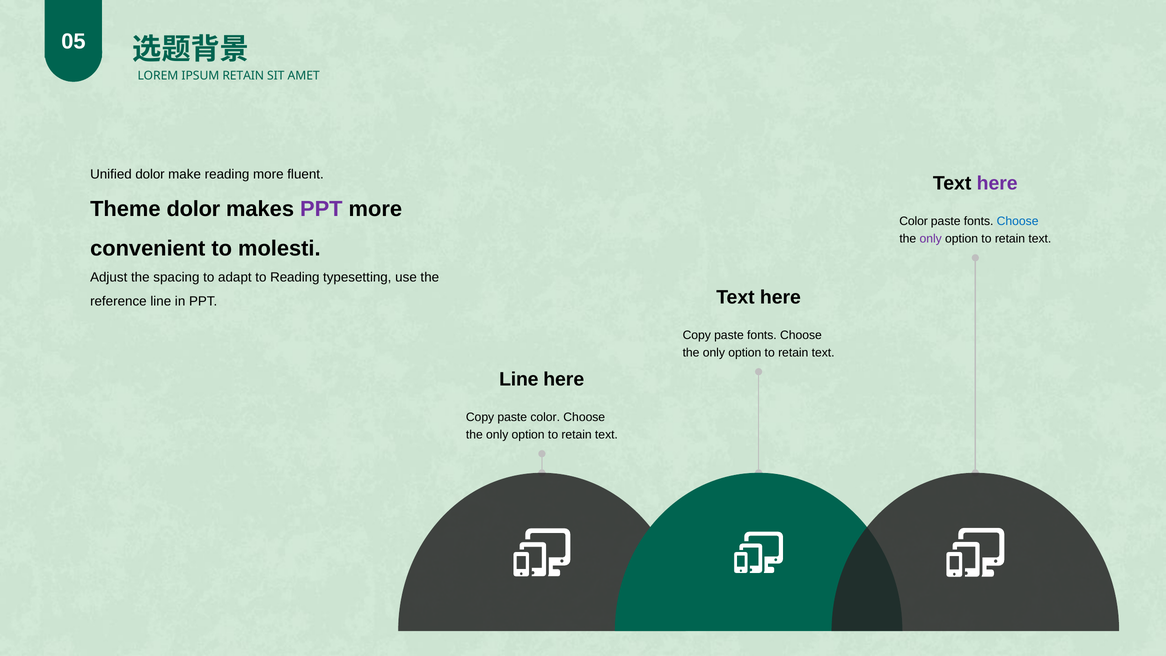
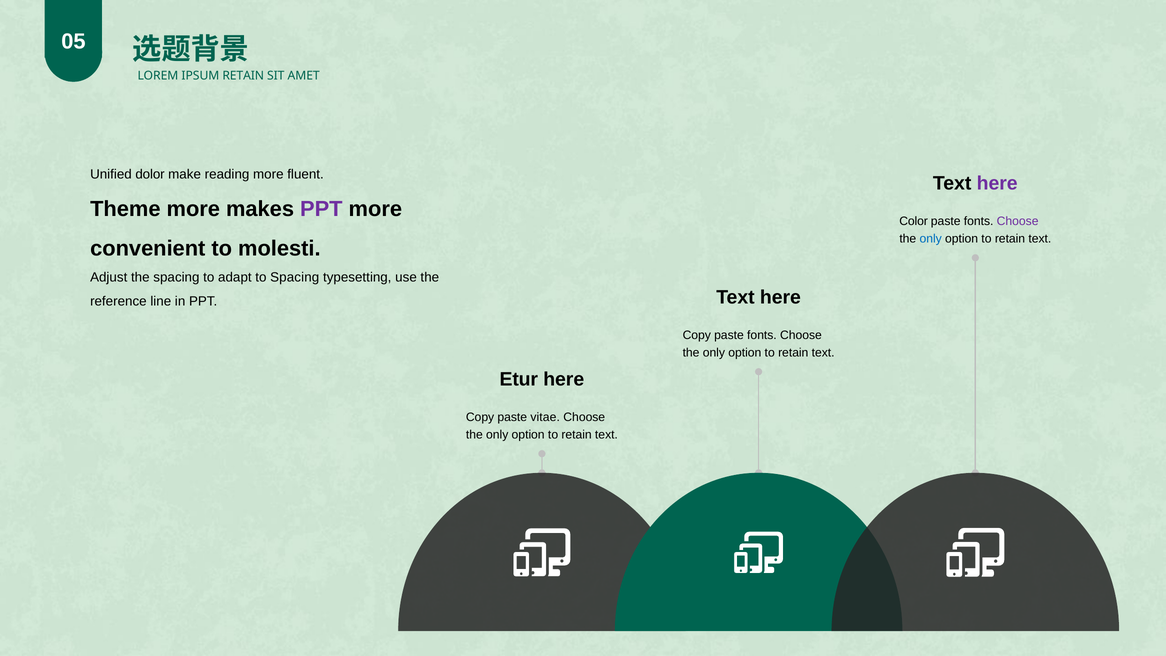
Theme dolor: dolor -> more
Choose at (1018, 221) colour: blue -> purple
only at (931, 239) colour: purple -> blue
to Reading: Reading -> Spacing
Line at (519, 379): Line -> Etur
paste color: color -> vitae
